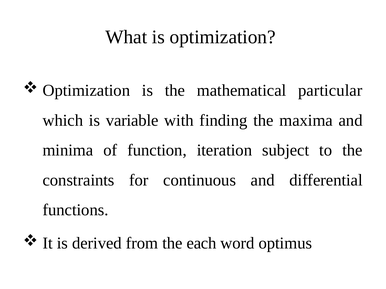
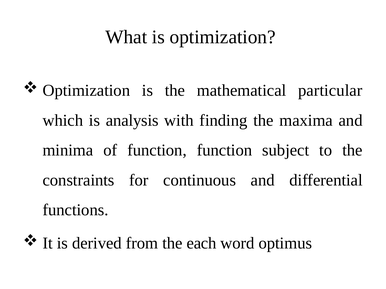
variable: variable -> analysis
function iteration: iteration -> function
